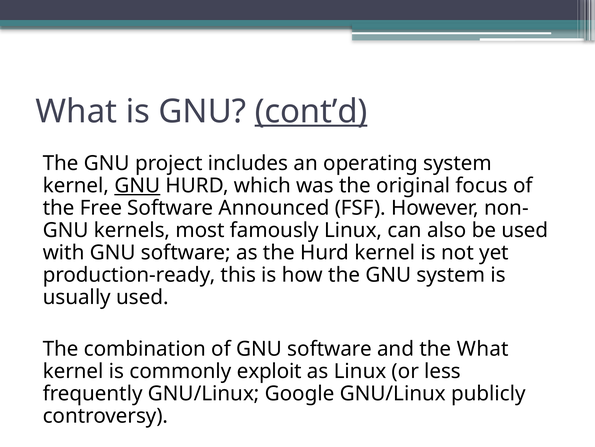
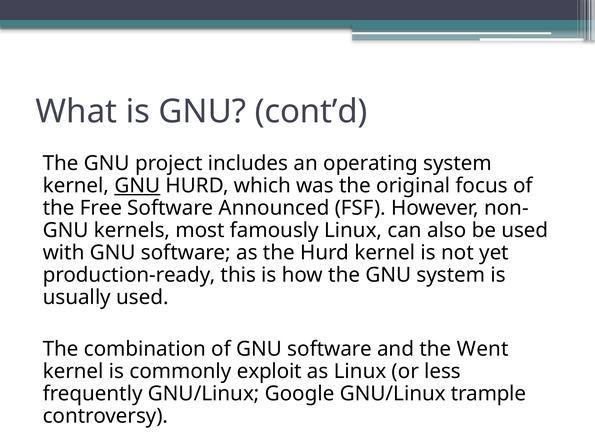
cont’d underline: present -> none
the What: What -> Went
publicly: publicly -> trample
